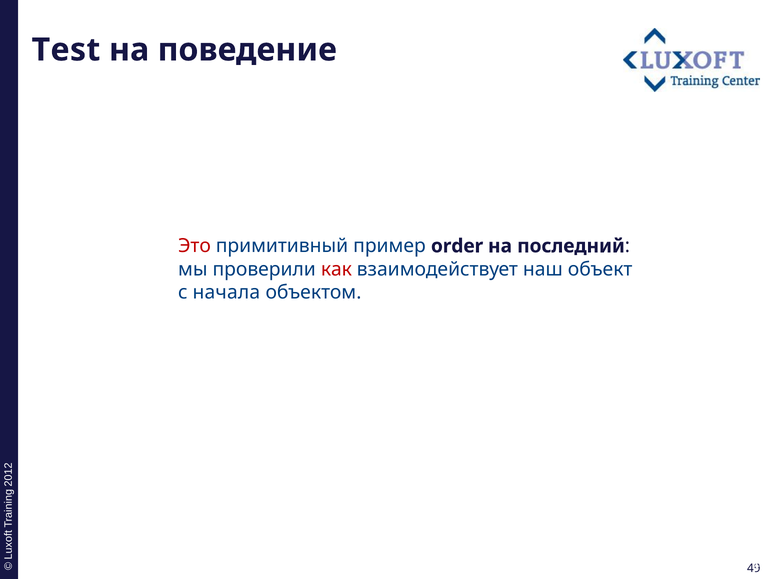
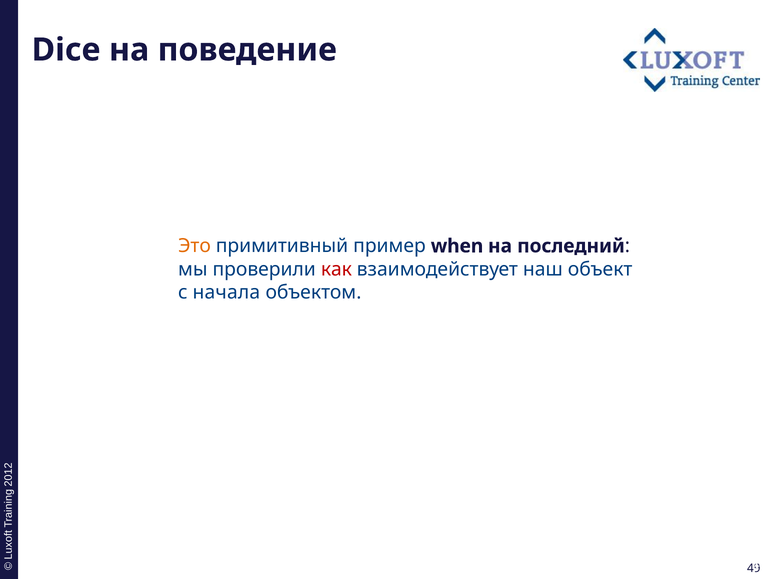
Test: Test -> Dice
Это colour: red -> orange
order: order -> when
